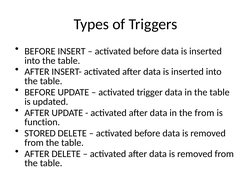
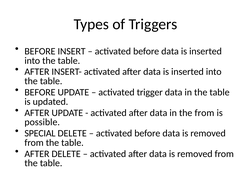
function: function -> possible
STORED: STORED -> SPECIAL
